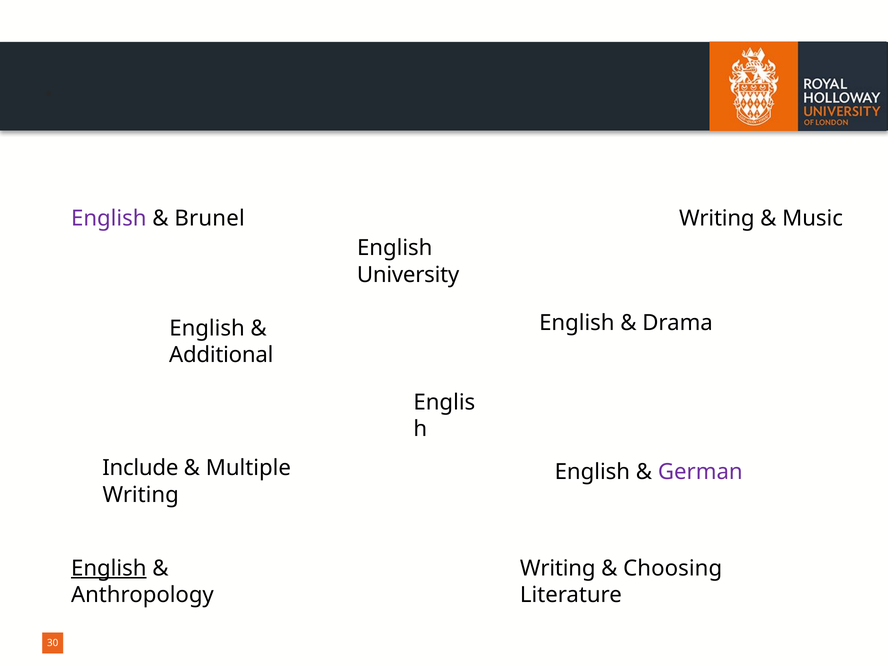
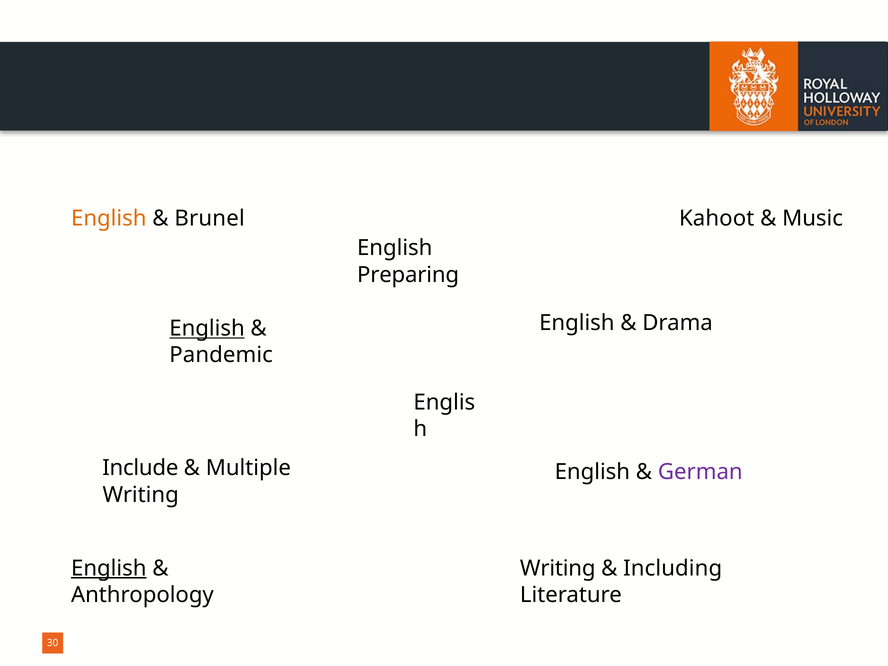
English at (109, 218) colour: purple -> orange
Writing at (717, 218): Writing -> Kahoot
University: University -> Preparing
English at (207, 329) underline: none -> present
Additional: Additional -> Pandemic
Choosing: Choosing -> Including
